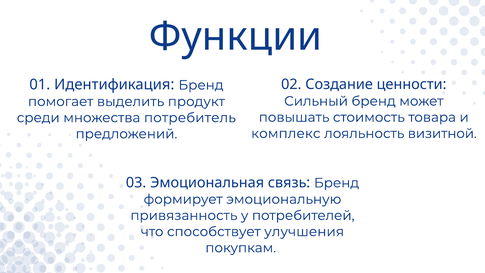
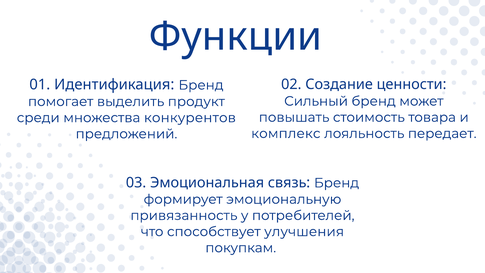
потребитель: потребитель -> конкурентов
визитной: визитной -> передает
